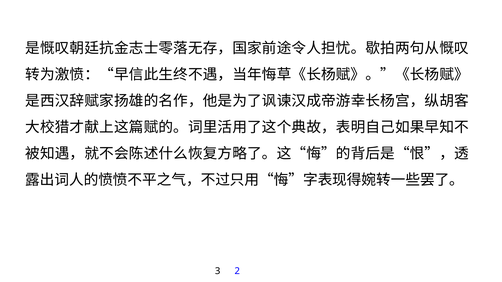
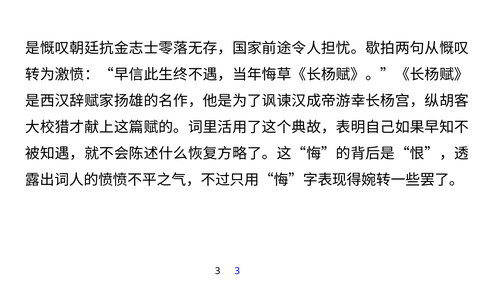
3 2: 2 -> 3
